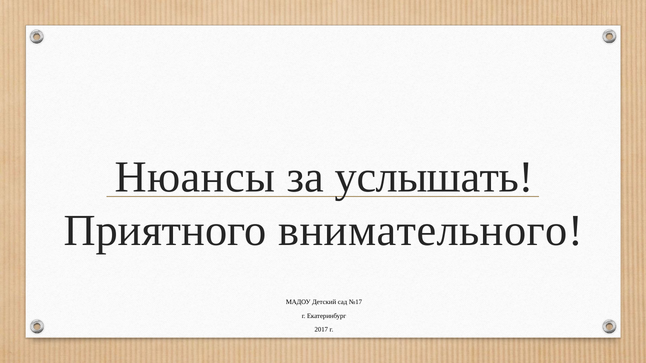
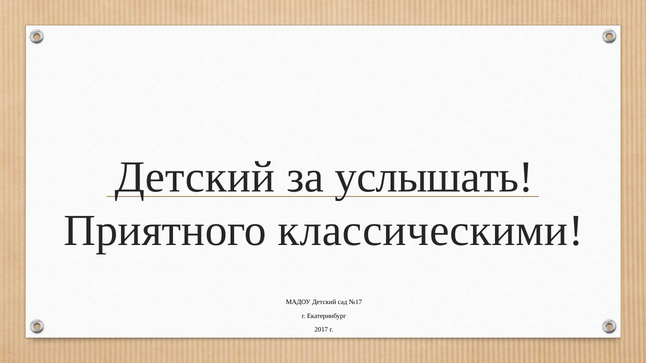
Нюансы at (195, 177): Нюансы -> Детский
внимательного: внимательного -> классическими
